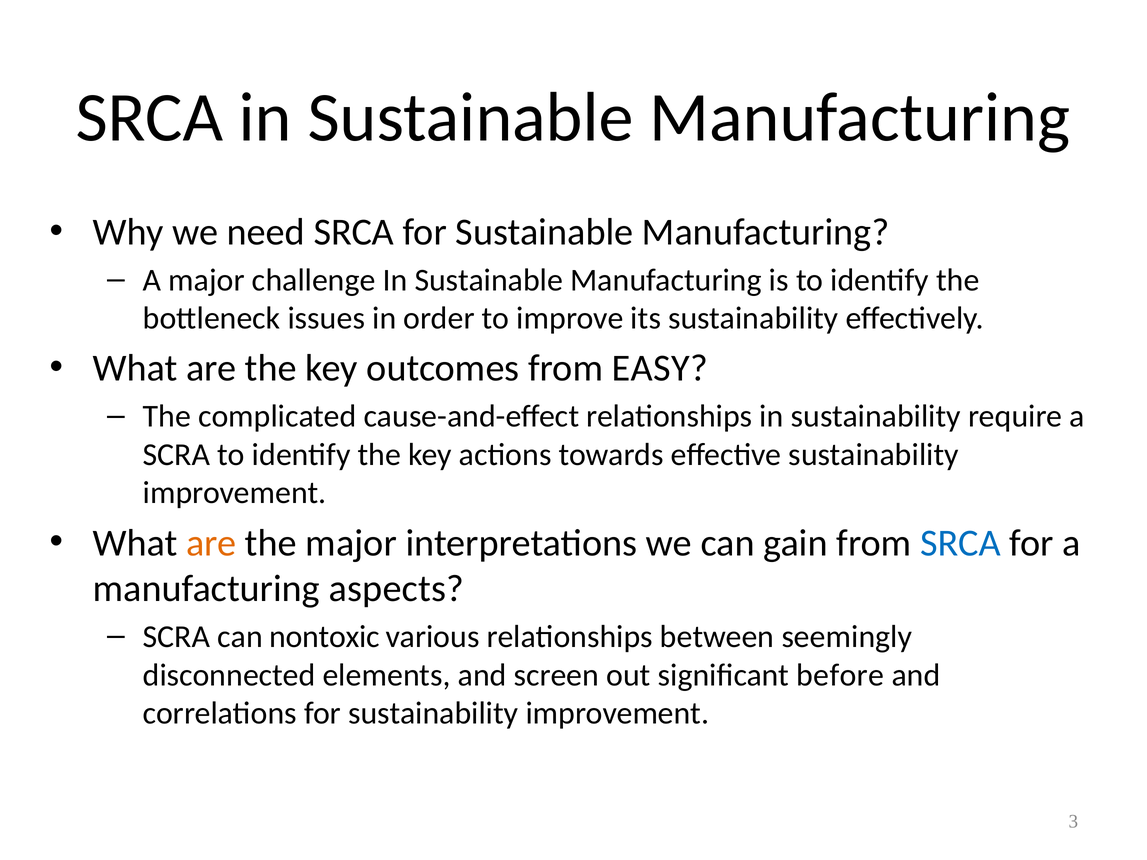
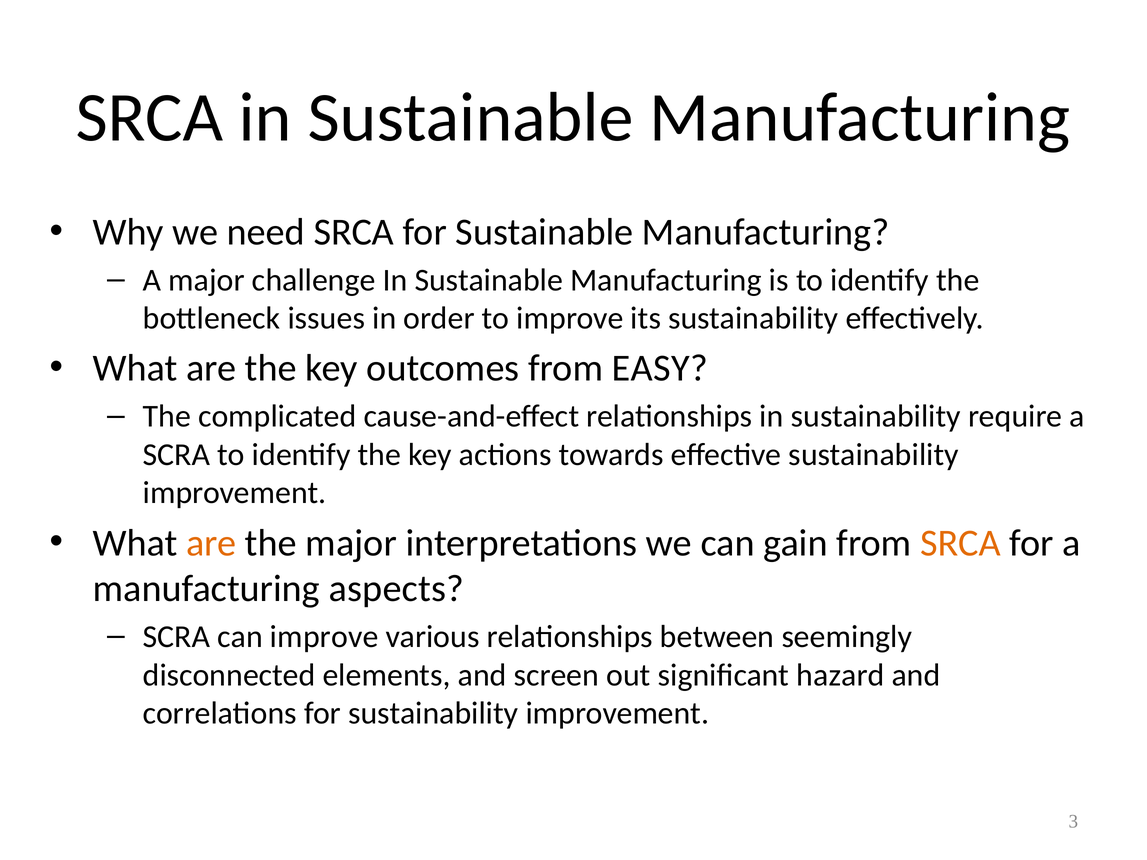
SRCA at (960, 543) colour: blue -> orange
can nontoxic: nontoxic -> improve
before: before -> hazard
